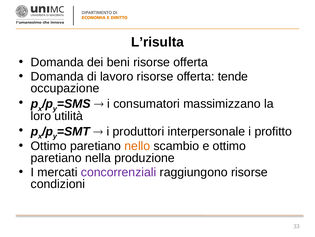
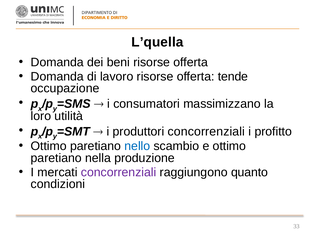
L’risulta: L’risulta -> L’quella
produttori interpersonale: interpersonale -> concorrenziali
nello colour: orange -> blue
raggiungono risorse: risorse -> quanto
